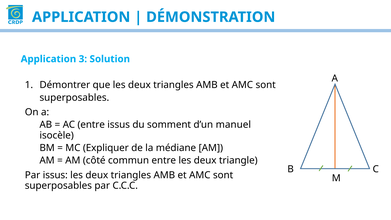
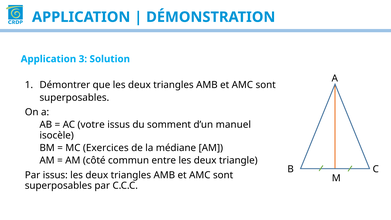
AC entre: entre -> votre
Expliquer: Expliquer -> Exercices
